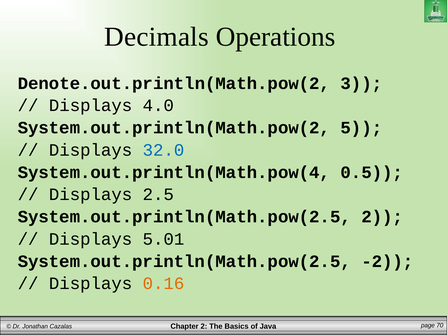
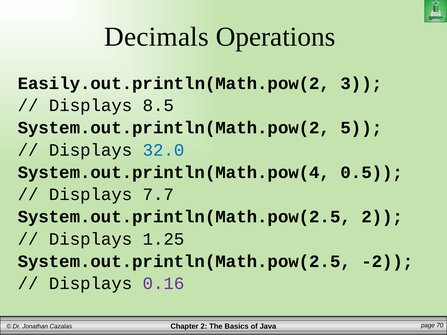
Denote.out.println(Math.pow(2: Denote.out.println(Math.pow(2 -> Easily.out.println(Math.pow(2
4.0: 4.0 -> 8.5
2.5: 2.5 -> 7.7
5.01: 5.01 -> 1.25
0.16 colour: orange -> purple
